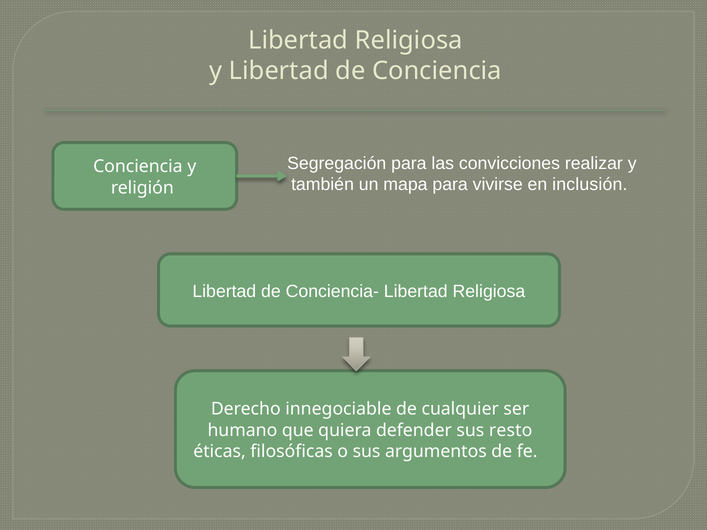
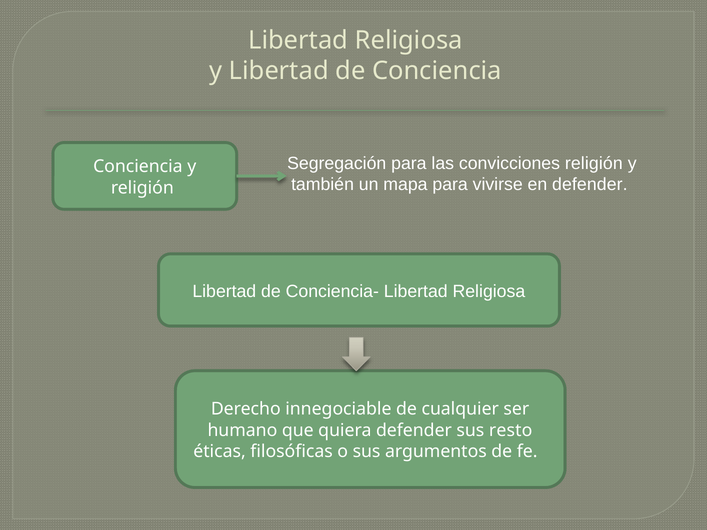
convicciones realizar: realizar -> religión
en inclusión: inclusión -> defender
